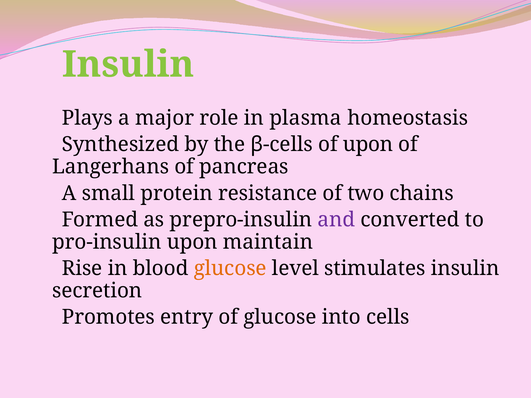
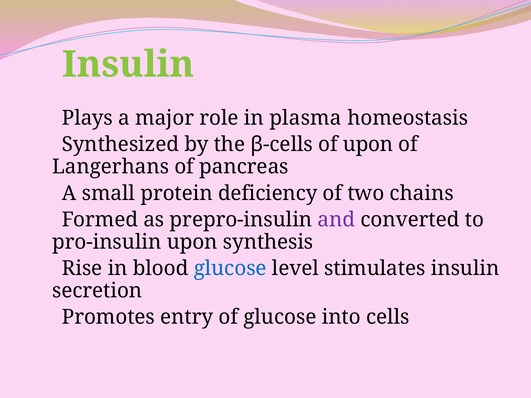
resistance: resistance -> deficiency
maintain: maintain -> synthesis
glucose at (230, 269) colour: orange -> blue
